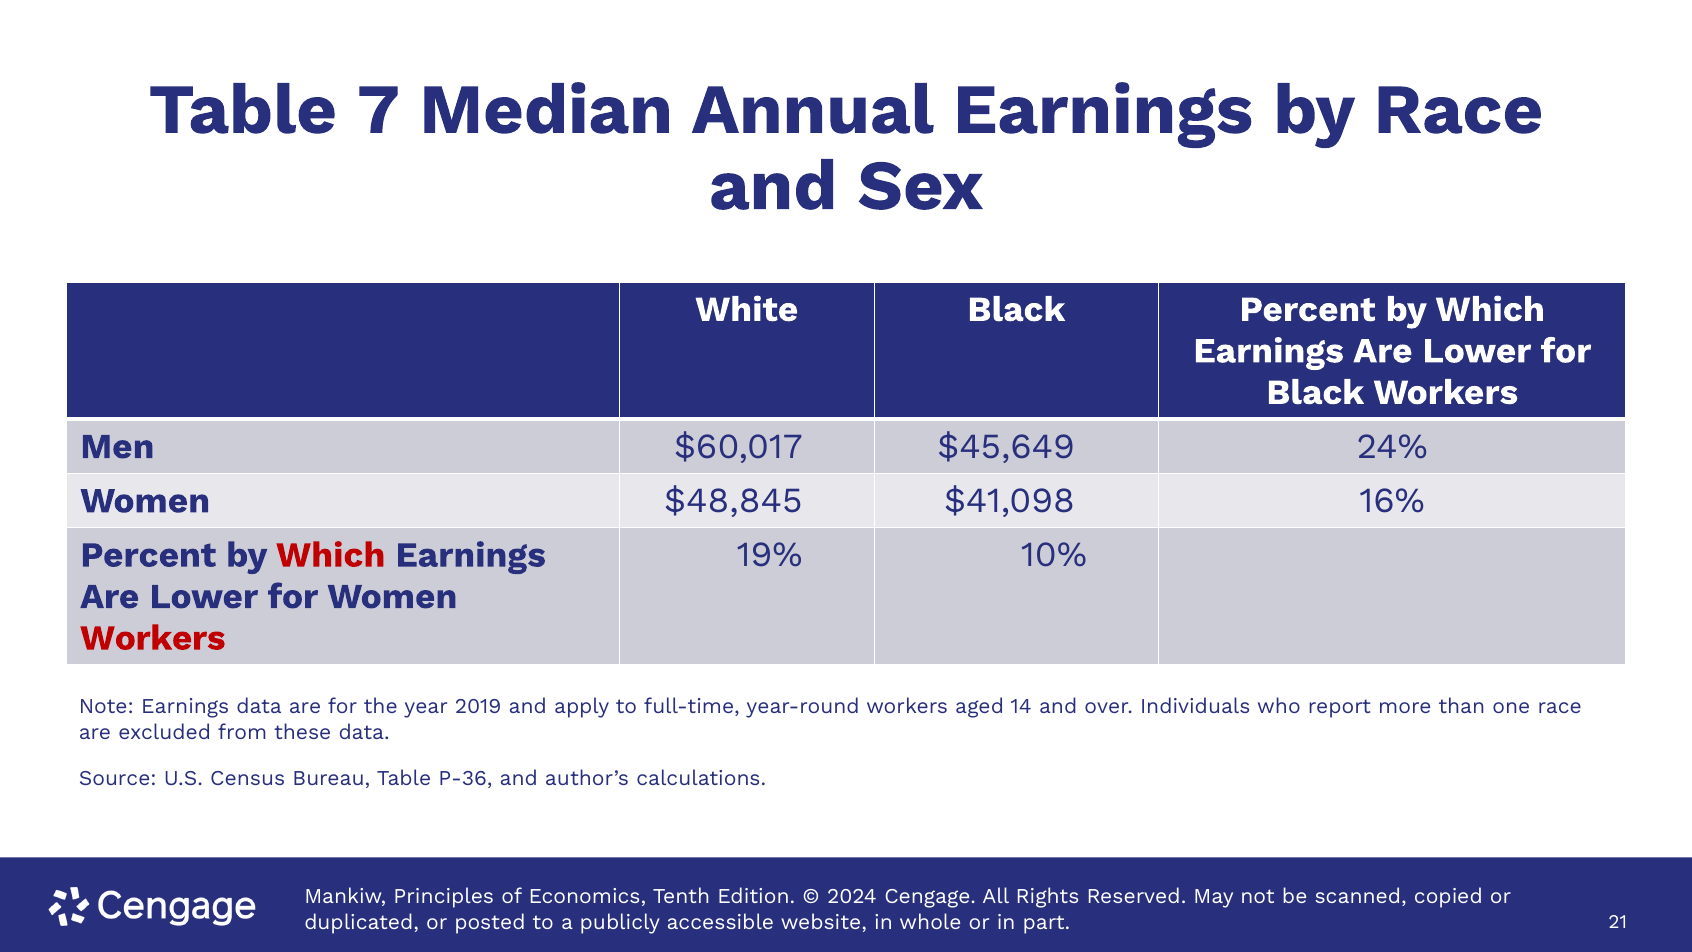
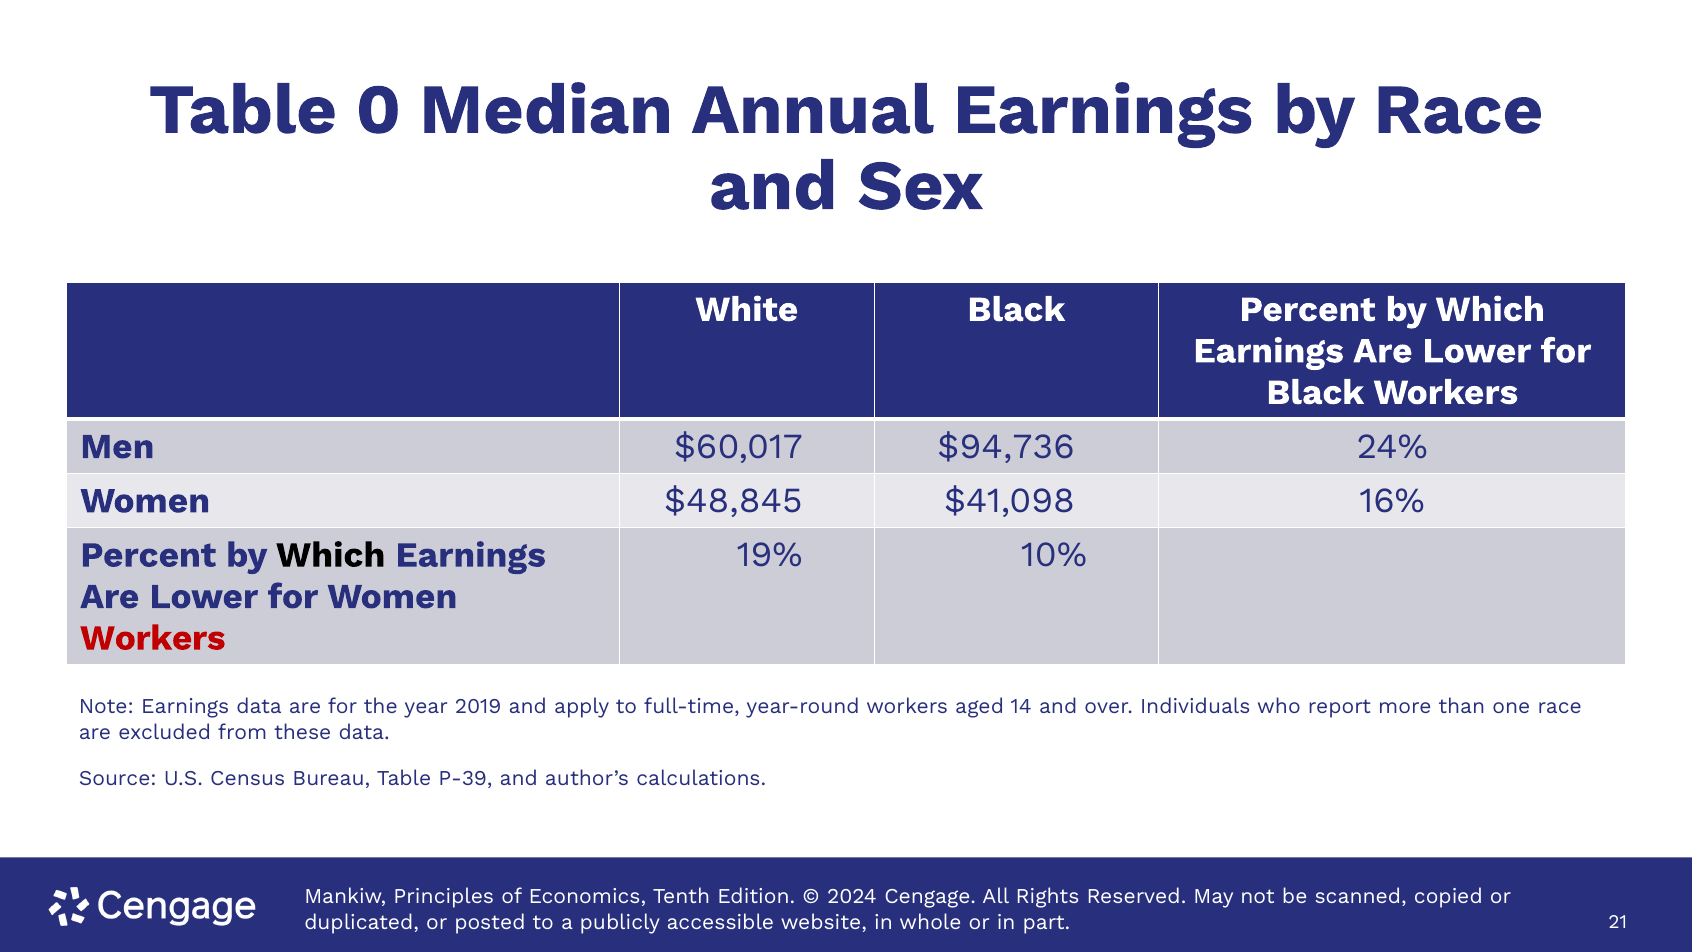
7: 7 -> 0
$45,649: $45,649 -> $94,736
Which at (331, 555) colour: red -> black
P-36: P-36 -> P-39
